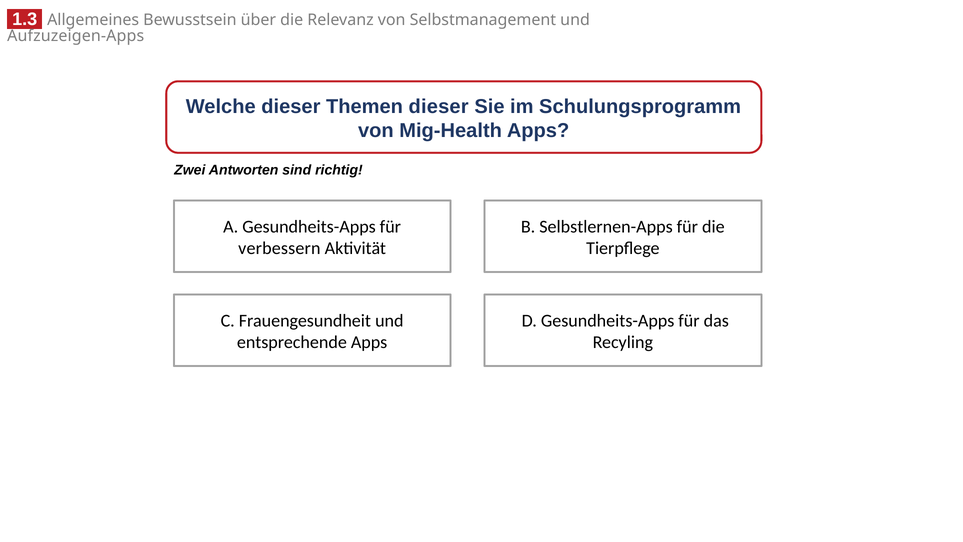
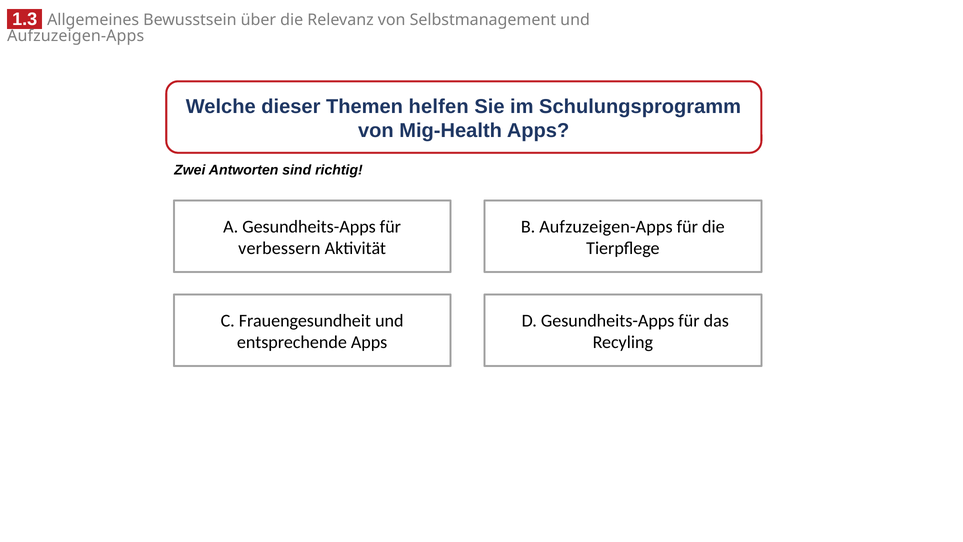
Themen dieser: dieser -> helfen
B Selbstlernen-Apps: Selbstlernen-Apps -> Aufzuzeigen-Apps
